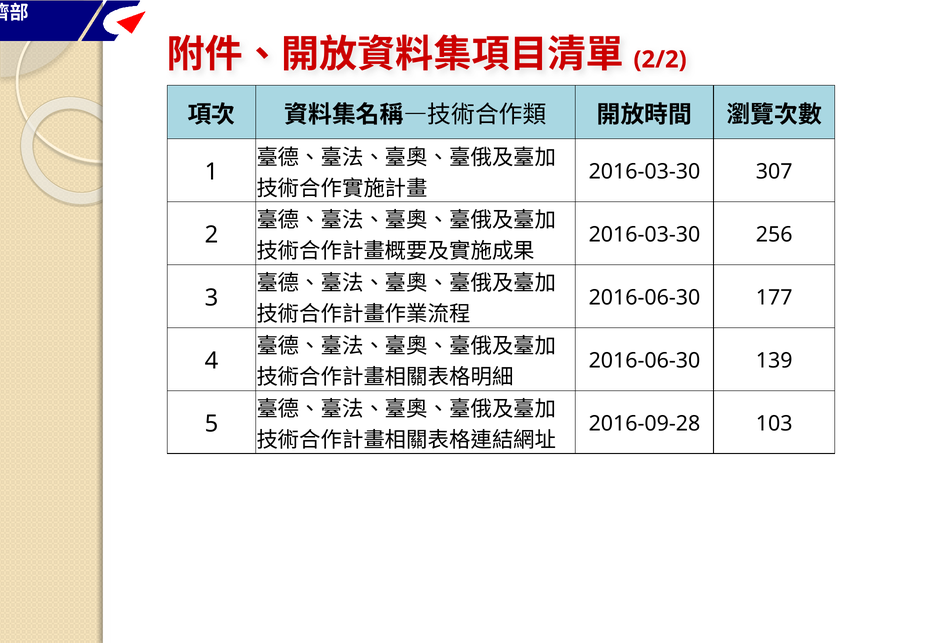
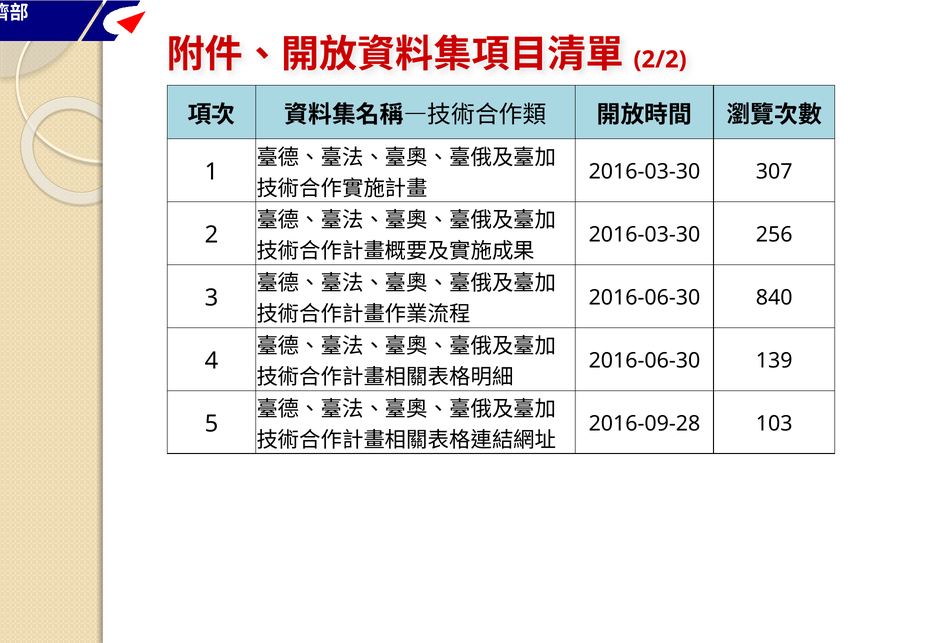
177: 177 -> 840
